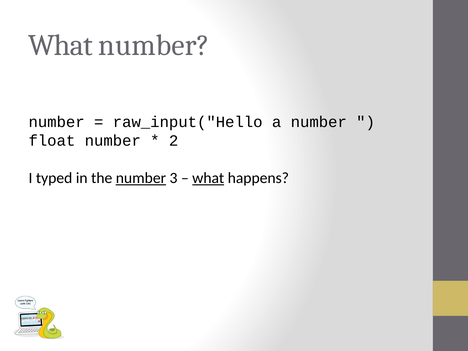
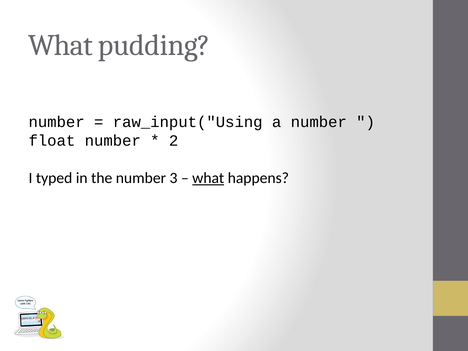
What number: number -> pudding
raw_input("Hello: raw_input("Hello -> raw_input("Using
number at (141, 178) underline: present -> none
